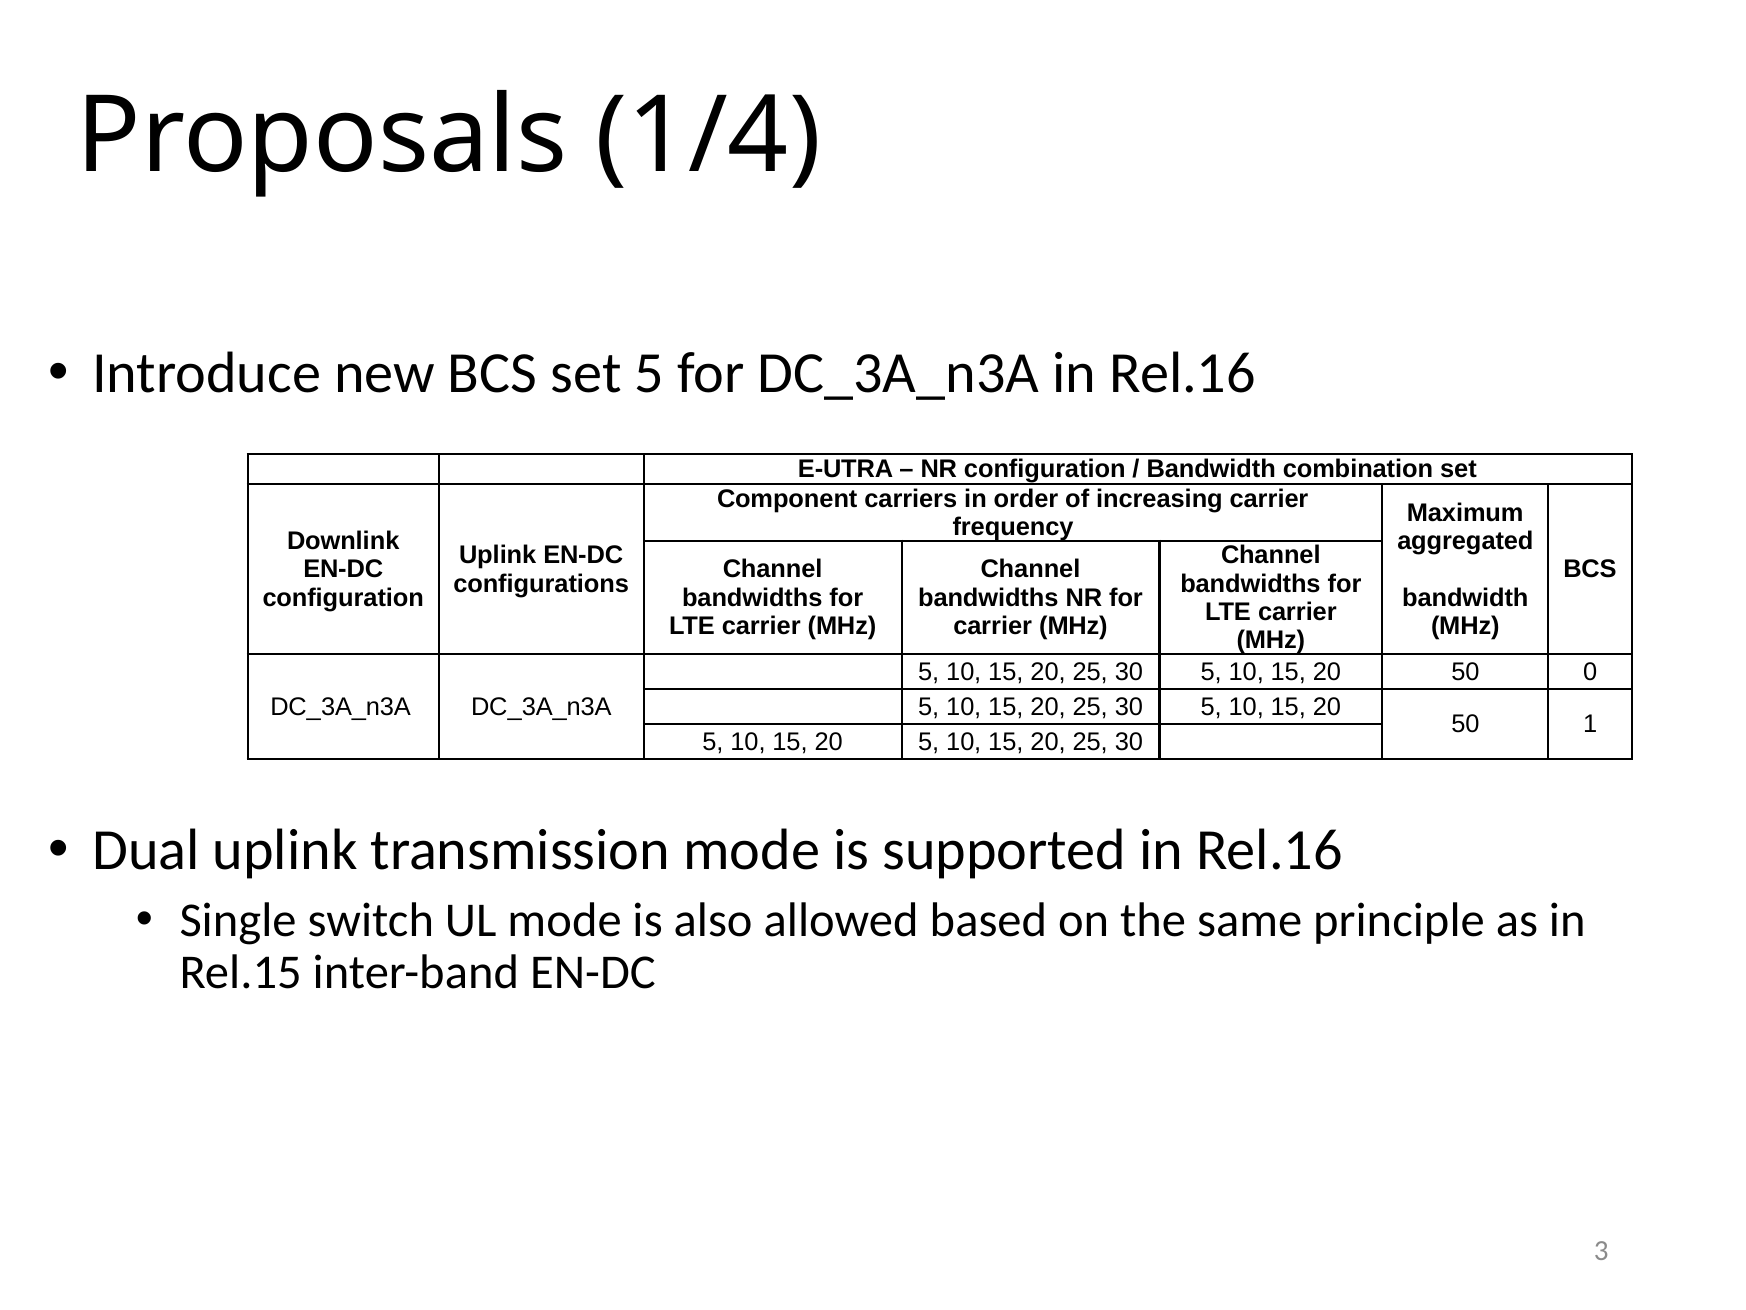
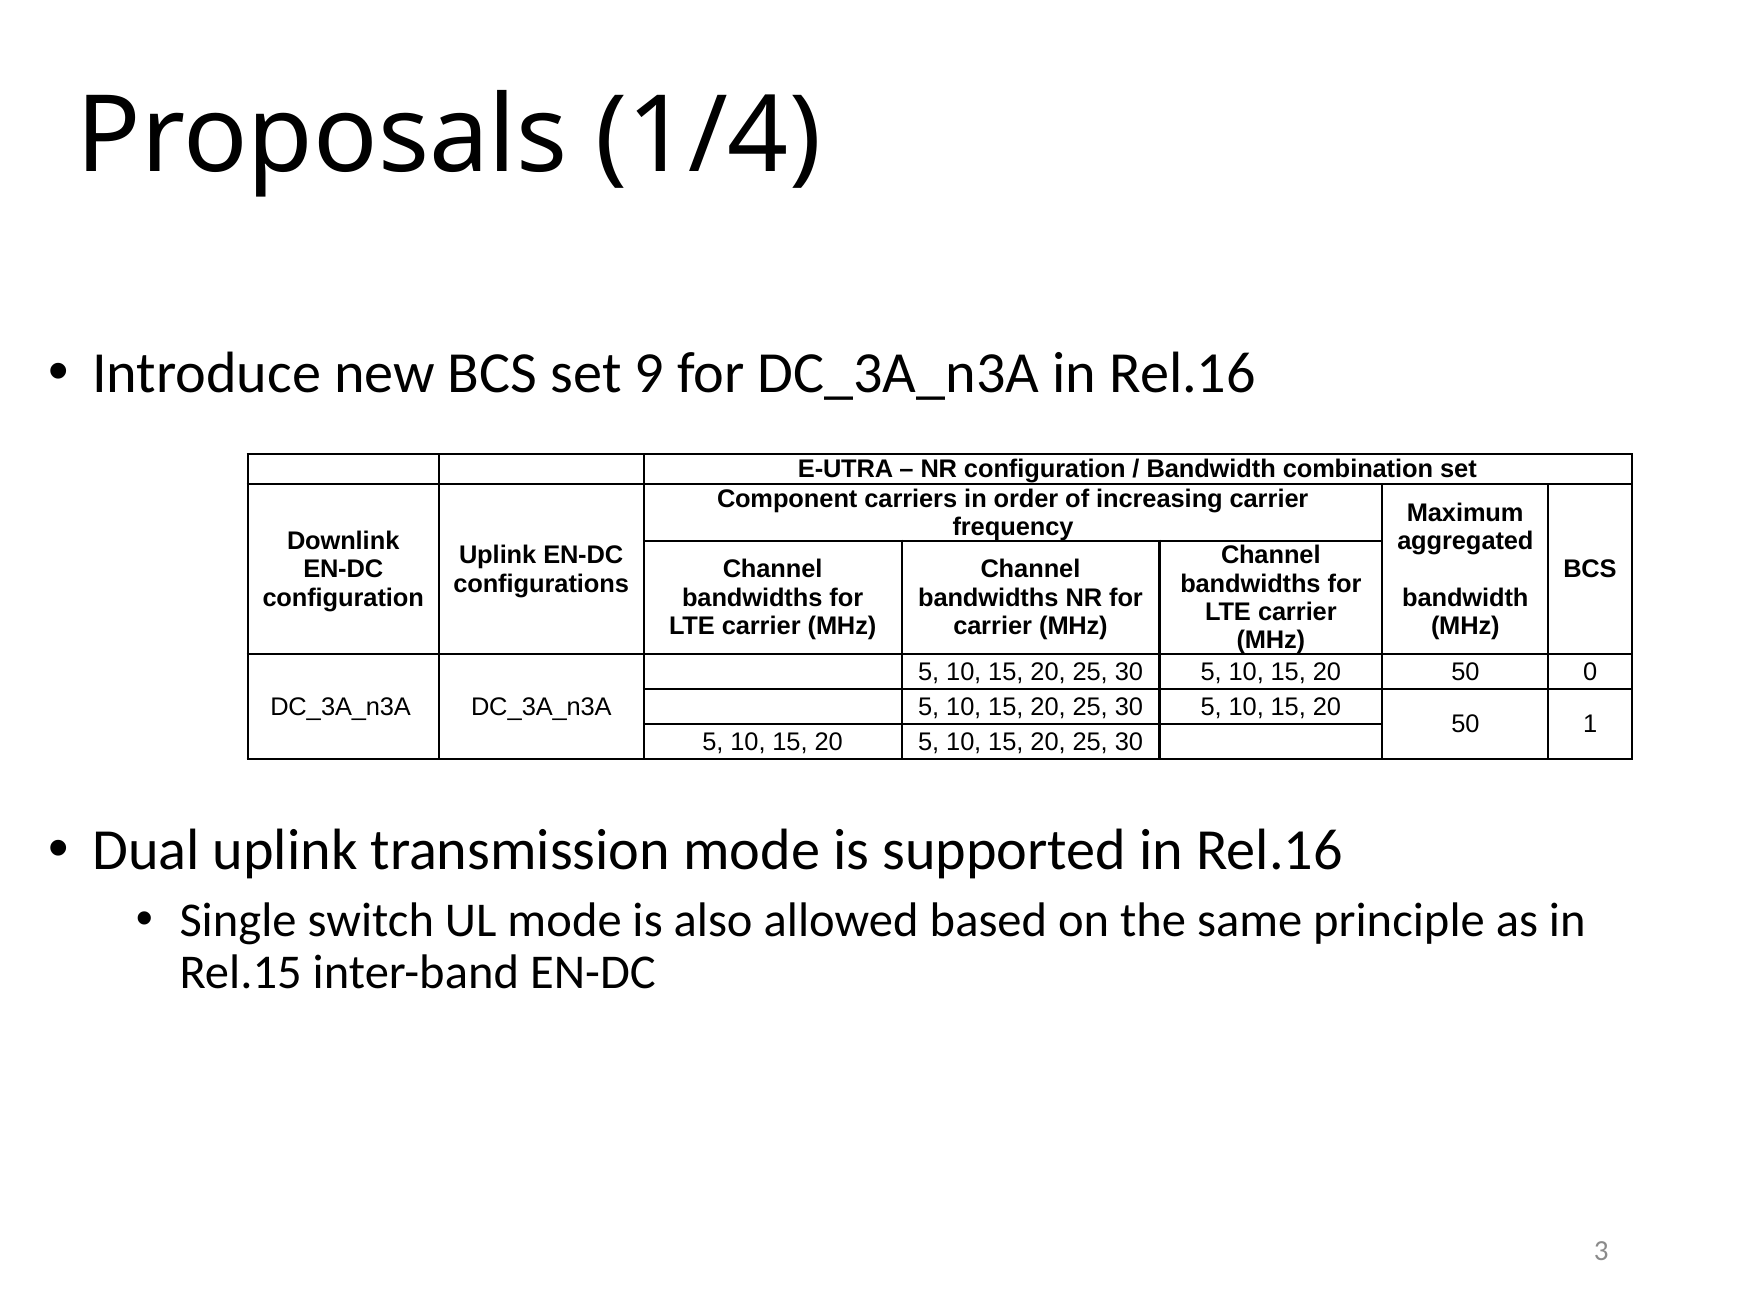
set 5: 5 -> 9
